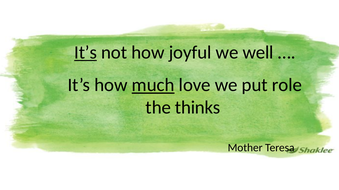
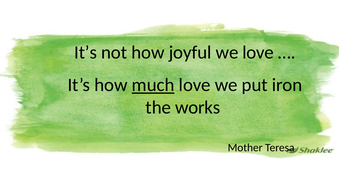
It’s at (86, 53) underline: present -> none
we well: well -> love
role: role -> iron
thinks: thinks -> works
